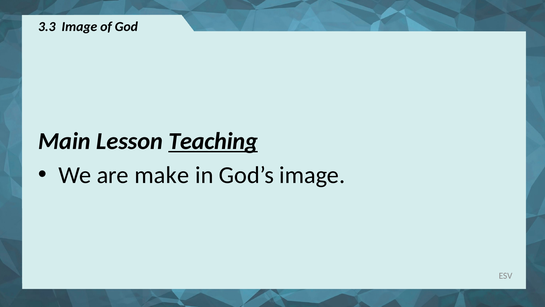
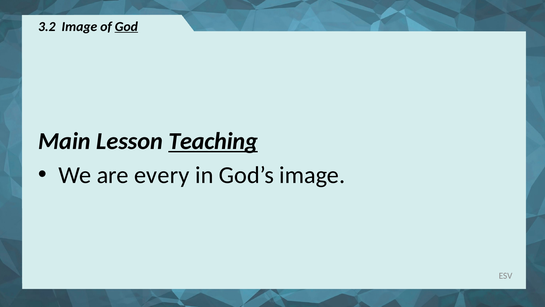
3.3: 3.3 -> 3.2
God underline: none -> present
make: make -> every
